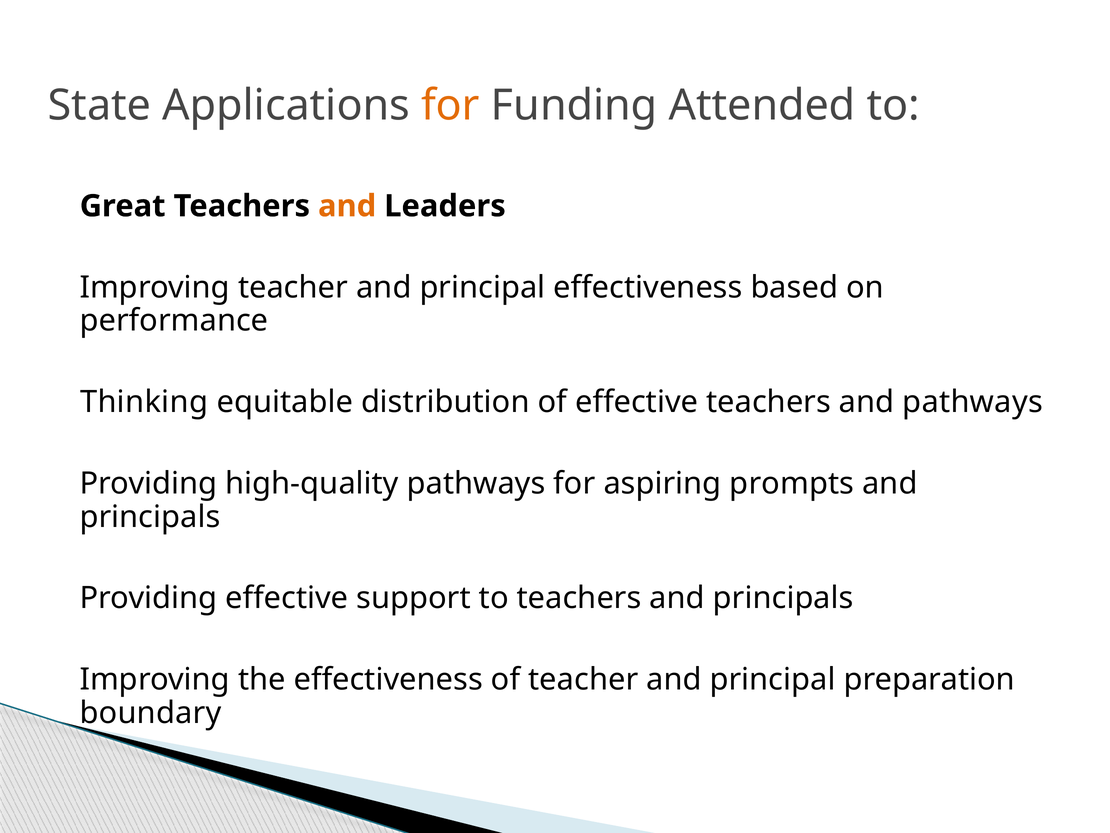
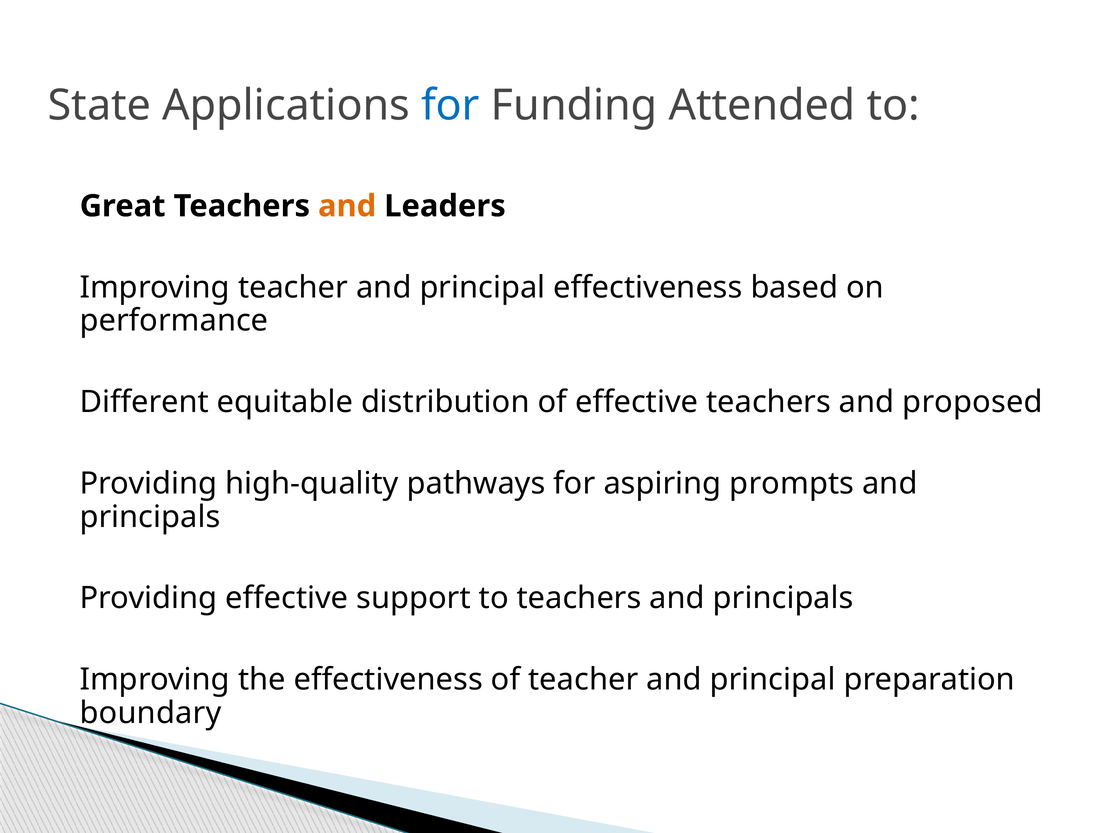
for at (450, 106) colour: orange -> blue
Thinking: Thinking -> Different
and pathways: pathways -> proposed
